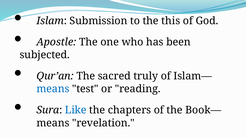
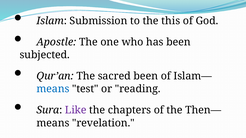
sacred truly: truly -> been
Like colour: blue -> purple
Book—: Book— -> Then—
